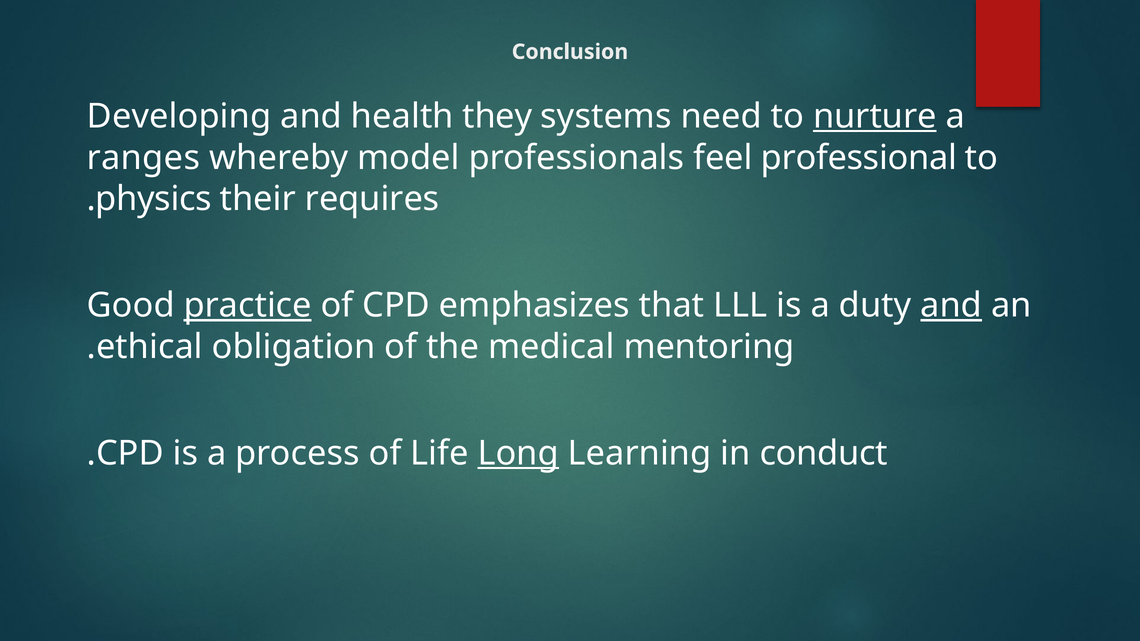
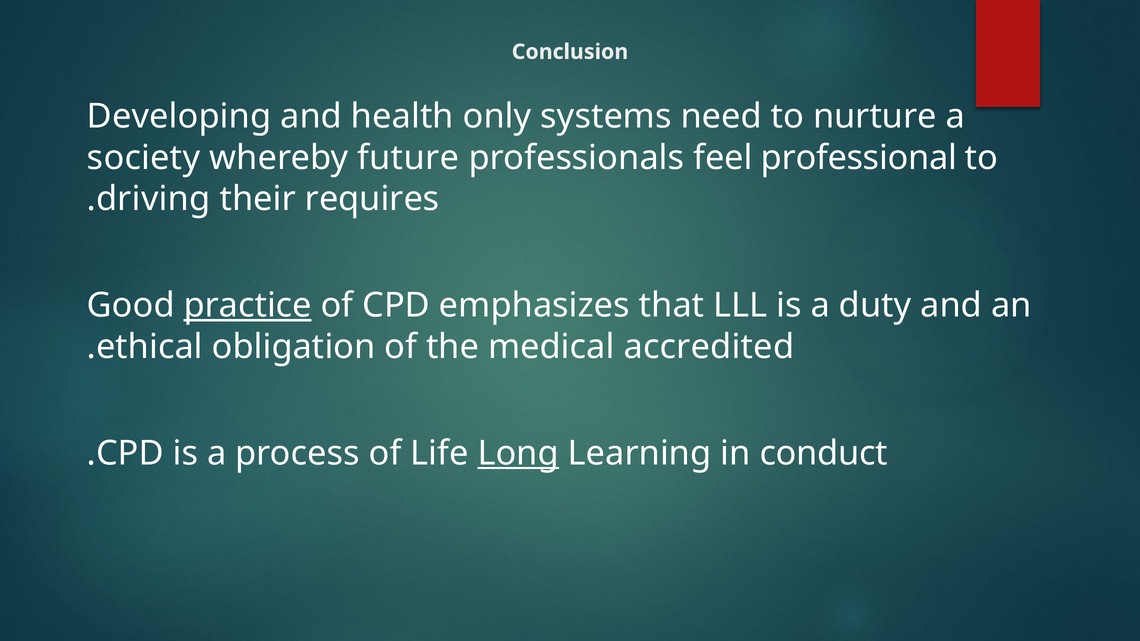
they: they -> only
nurture underline: present -> none
ranges: ranges -> society
model: model -> future
physics: physics -> driving
and at (951, 306) underline: present -> none
mentoring: mentoring -> accredited
